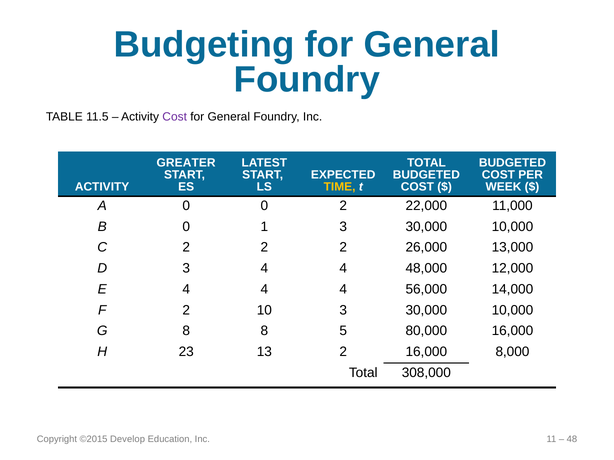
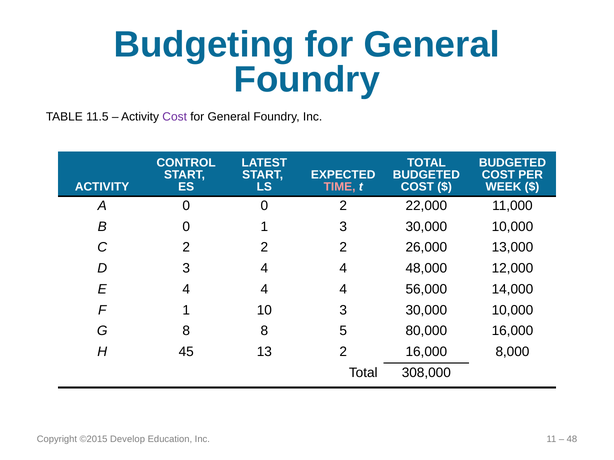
GREATER: GREATER -> CONTROL
TIME colour: yellow -> pink
F 2: 2 -> 1
23: 23 -> 45
